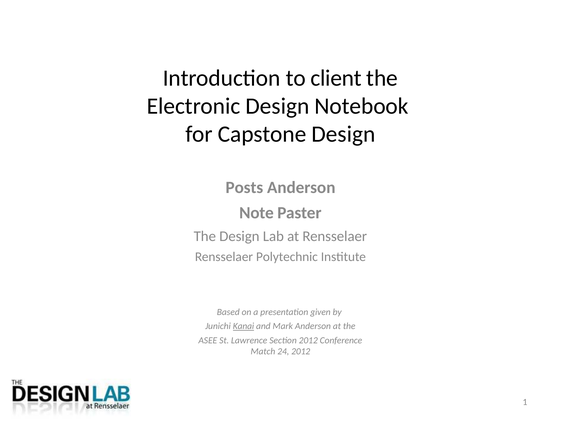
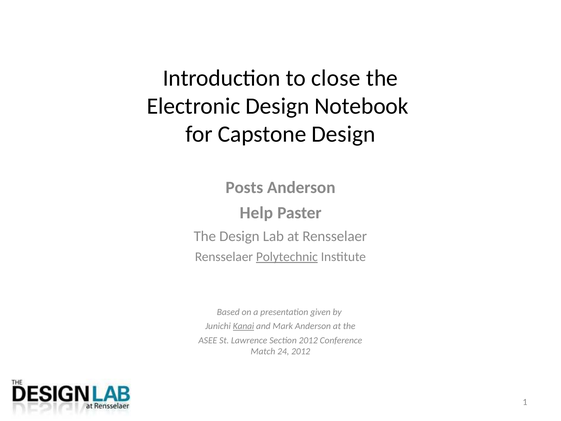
client: client -> close
Note: Note -> Help
Polytechnic underline: none -> present
